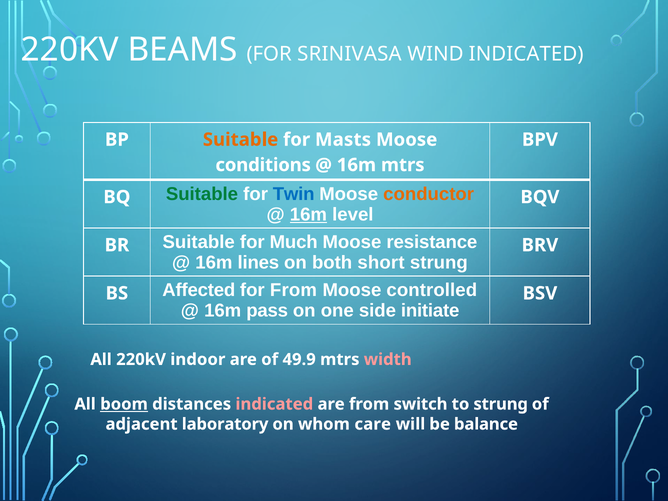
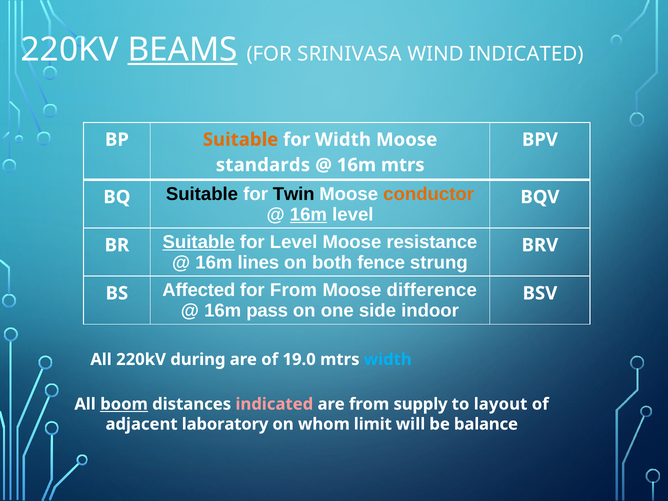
BEAMS underline: none -> present
for Masts: Masts -> Width
conditions: conditions -> standards
Suitable at (202, 194) colour: green -> black
Twin colour: blue -> black
Suitable at (199, 242) underline: none -> present
for Much: Much -> Level
short: short -> fence
controlled: controlled -> difference
initiate: initiate -> indoor
indoor: indoor -> during
49.9: 49.9 -> 19.0
width at (388, 359) colour: pink -> light blue
switch: switch -> supply
to strung: strung -> layout
care: care -> limit
